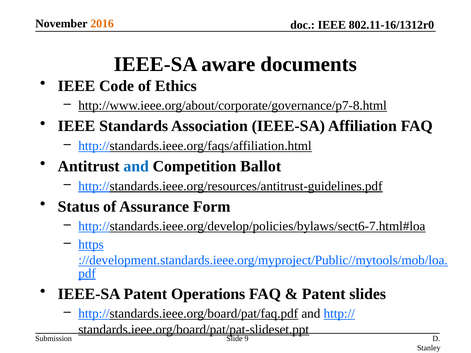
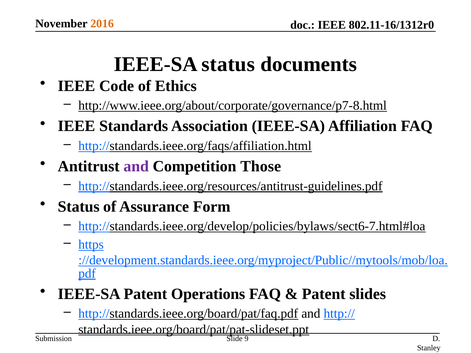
IEEE-SA aware: aware -> status
and at (136, 166) colour: blue -> purple
Ballot: Ballot -> Those
